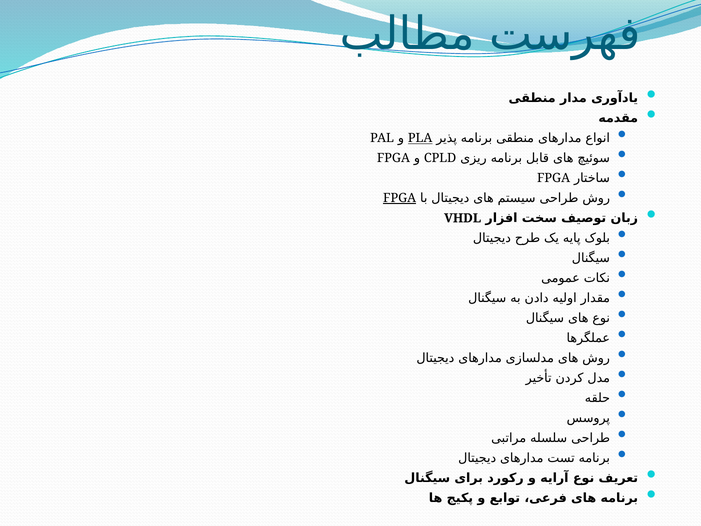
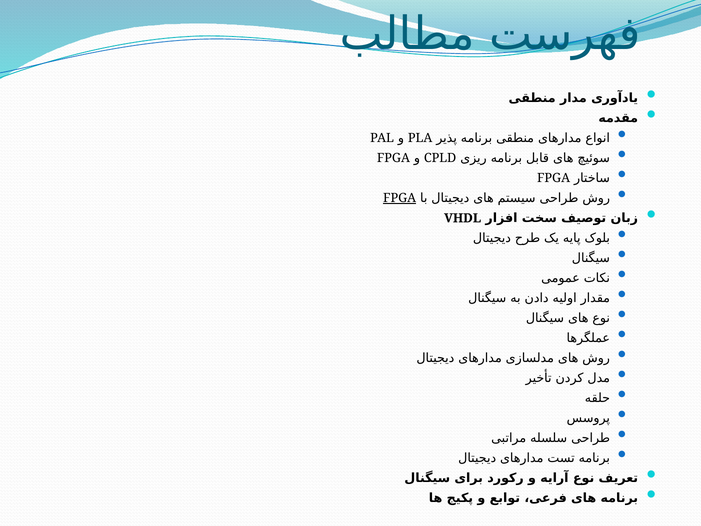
PLA underline: present -> none
